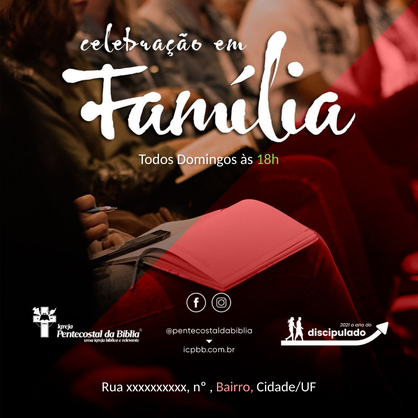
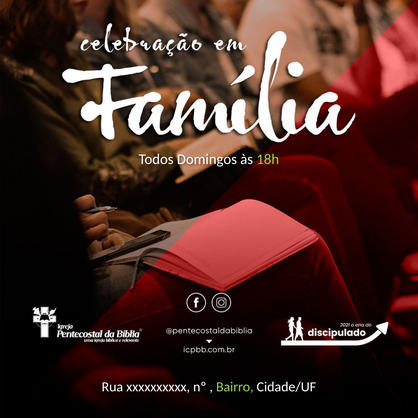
Bairro colour: pink -> light green
